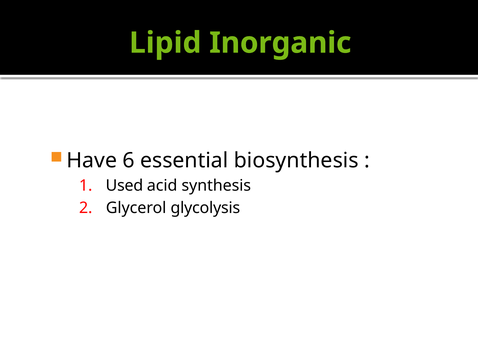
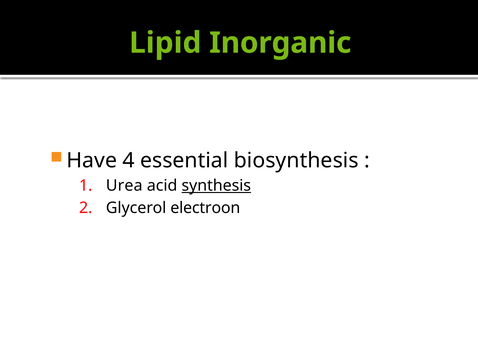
6: 6 -> 4
Used: Used -> Urea
synthesis underline: none -> present
glycolysis: glycolysis -> electroon
